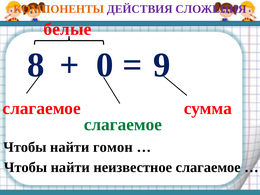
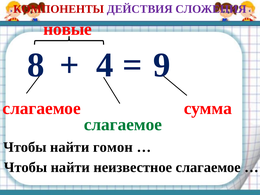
КОМПОНЕНТЫ colour: orange -> red
белые: белые -> новые
0: 0 -> 4
